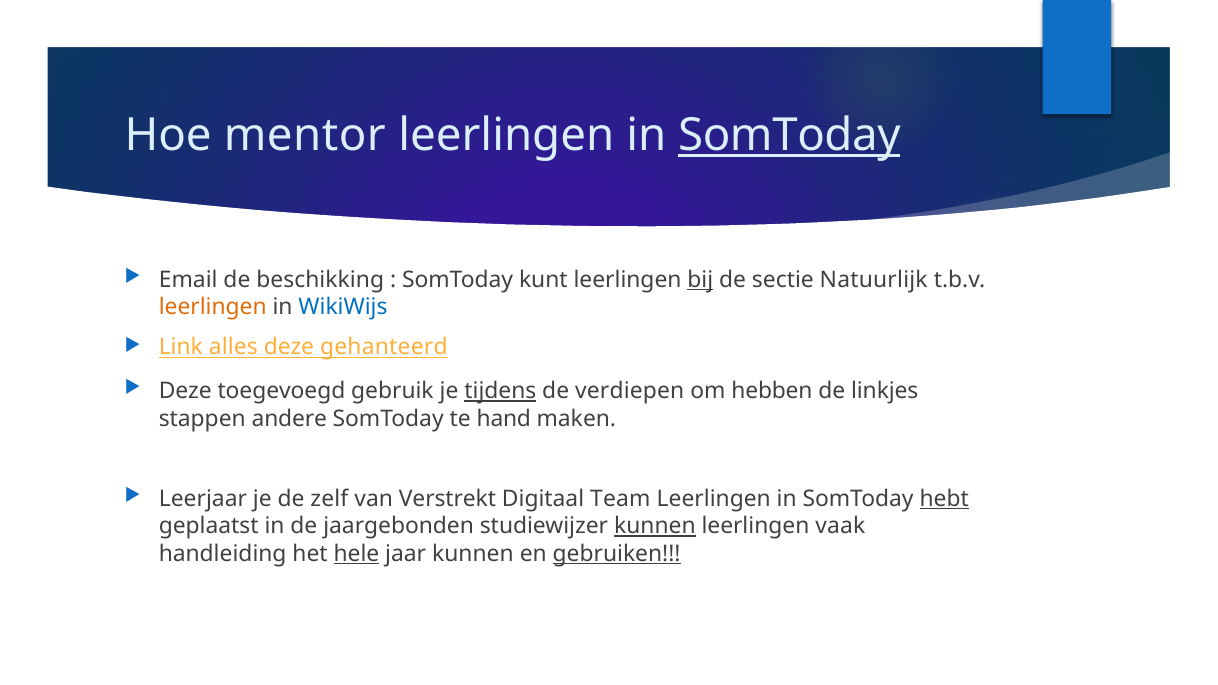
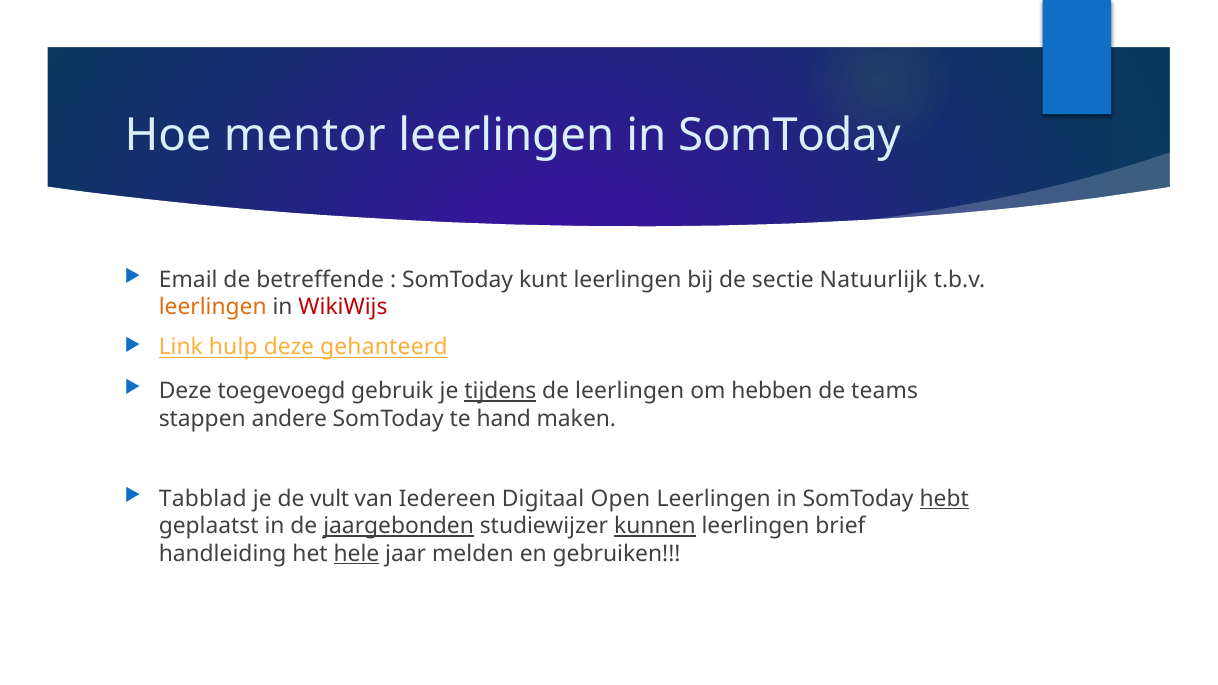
SomToday at (789, 136) underline: present -> none
beschikking: beschikking -> betreffende
bij underline: present -> none
WikiWijs colour: blue -> red
alles: alles -> hulp
de verdiepen: verdiepen -> leerlingen
linkjes: linkjes -> teams
Leerjaar: Leerjaar -> Tabblad
zelf: zelf -> vult
Verstrekt: Verstrekt -> Iedereen
Team: Team -> Open
jaargebonden underline: none -> present
vaak: vaak -> brief
jaar kunnen: kunnen -> melden
gebruiken underline: present -> none
